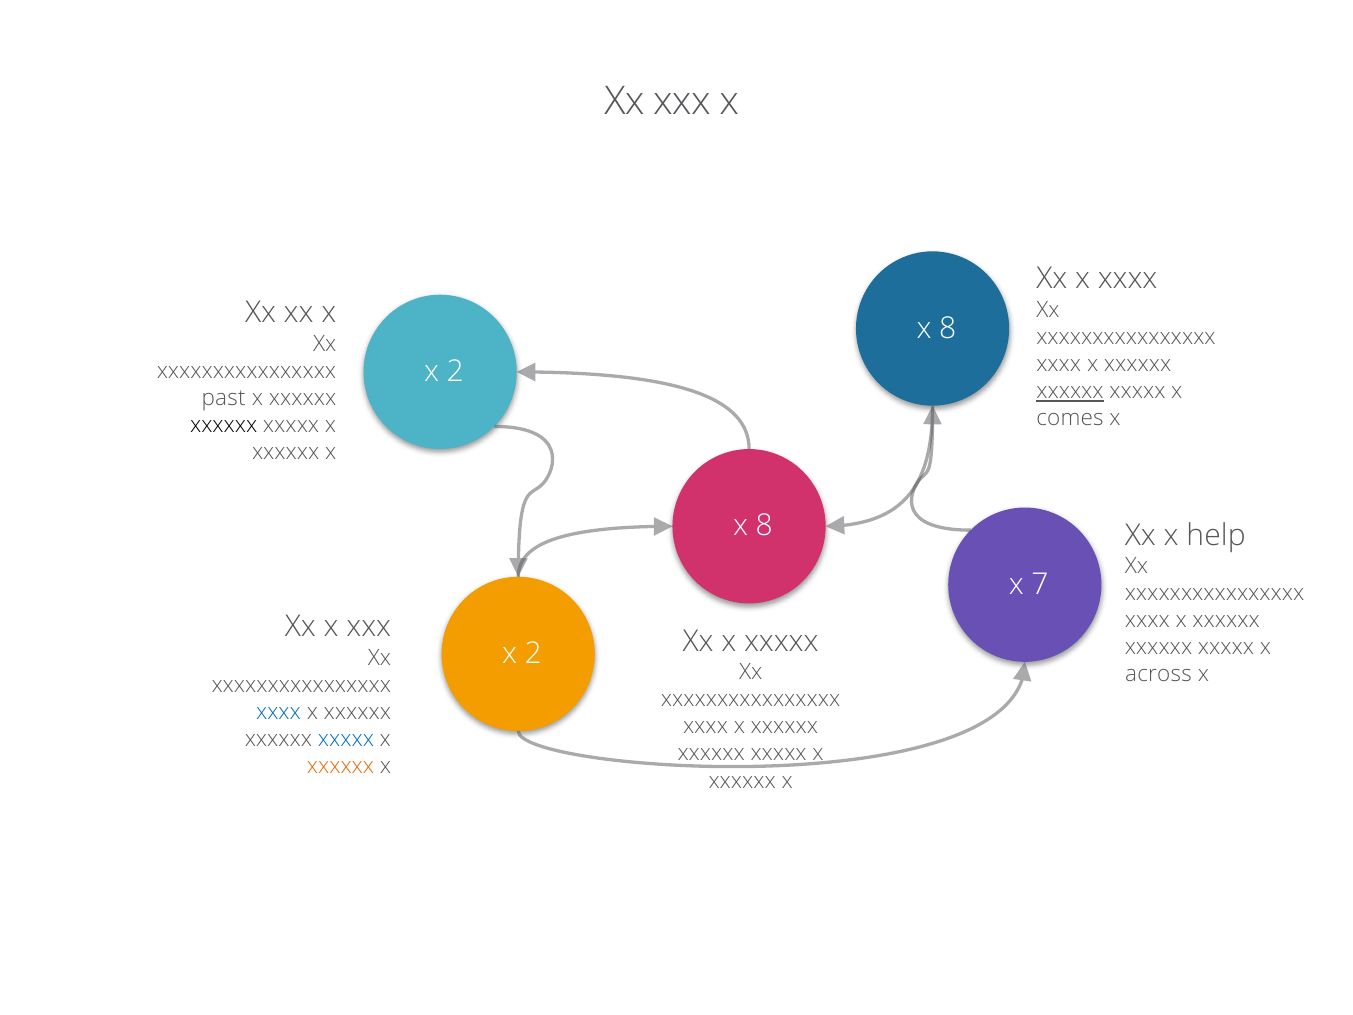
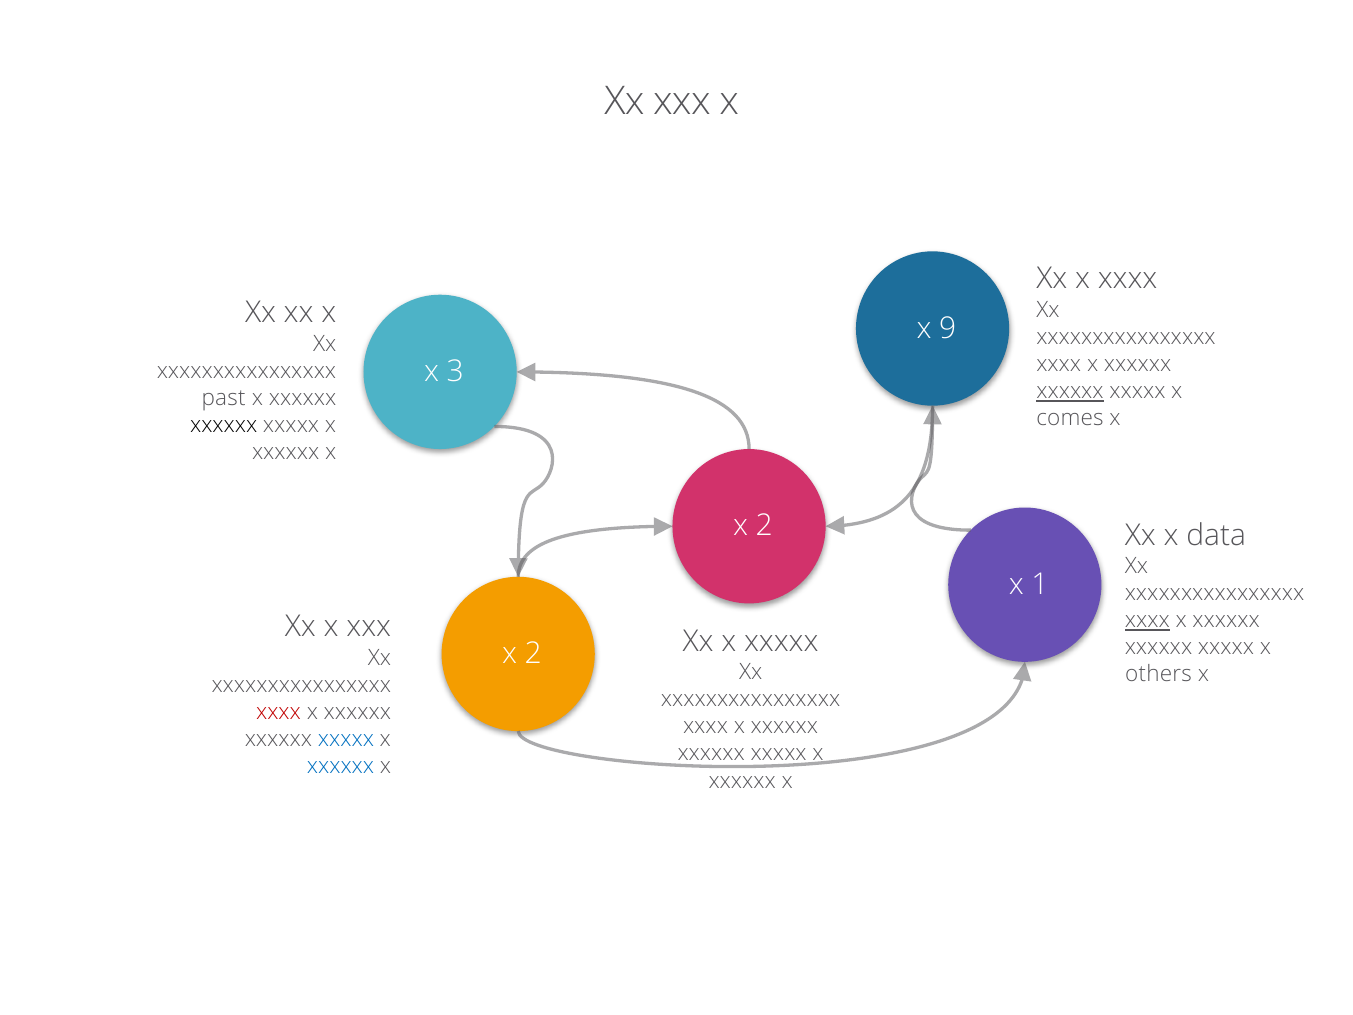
8 at (948, 328): 8 -> 9
2 at (455, 372): 2 -> 3
8 at (764, 526): 8 -> 2
help: help -> data
7: 7 -> 1
xxxx at (1147, 620) underline: none -> present
across: across -> others
xxxx at (279, 712) colour: blue -> red
xxxxxx at (341, 766) colour: orange -> blue
